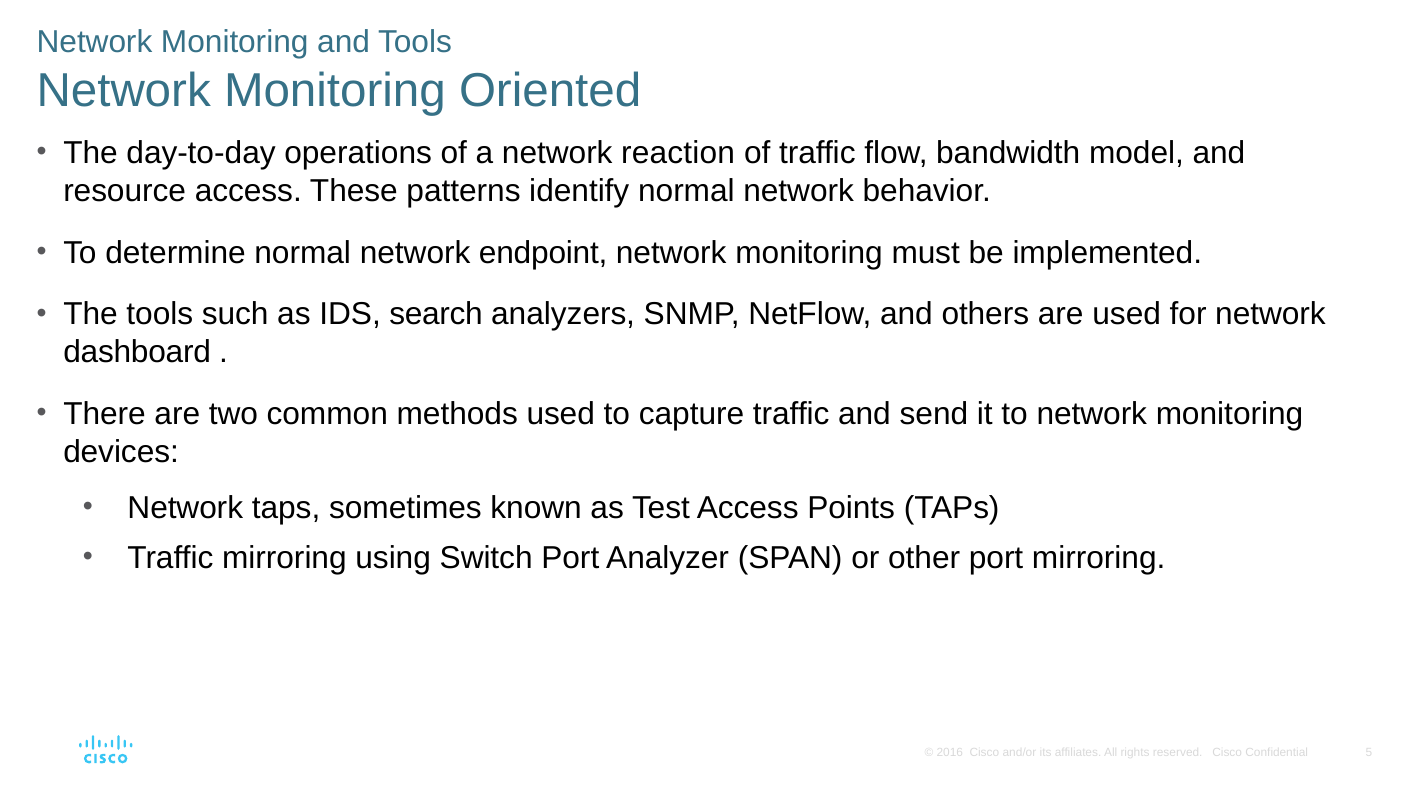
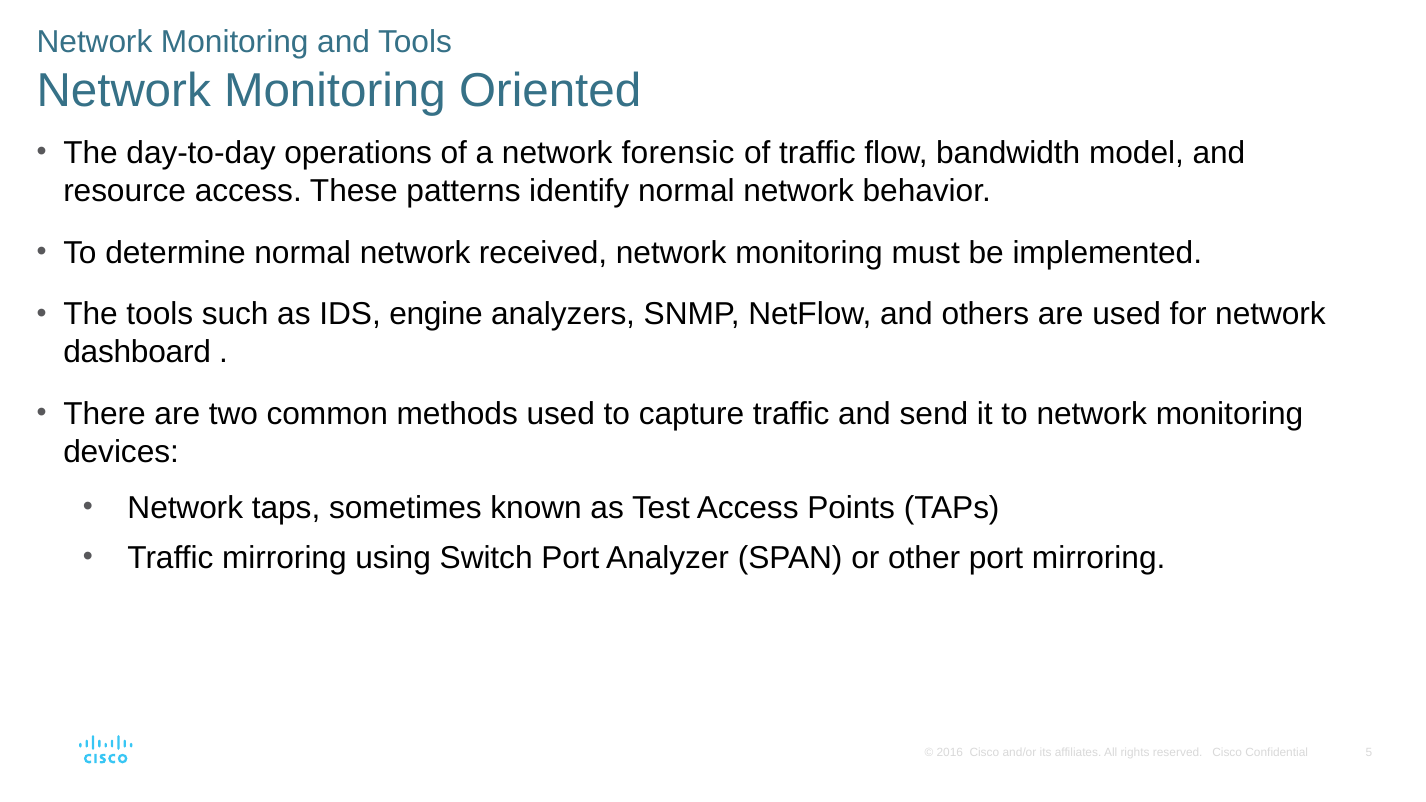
reaction: reaction -> forensic
endpoint: endpoint -> received
search: search -> engine
